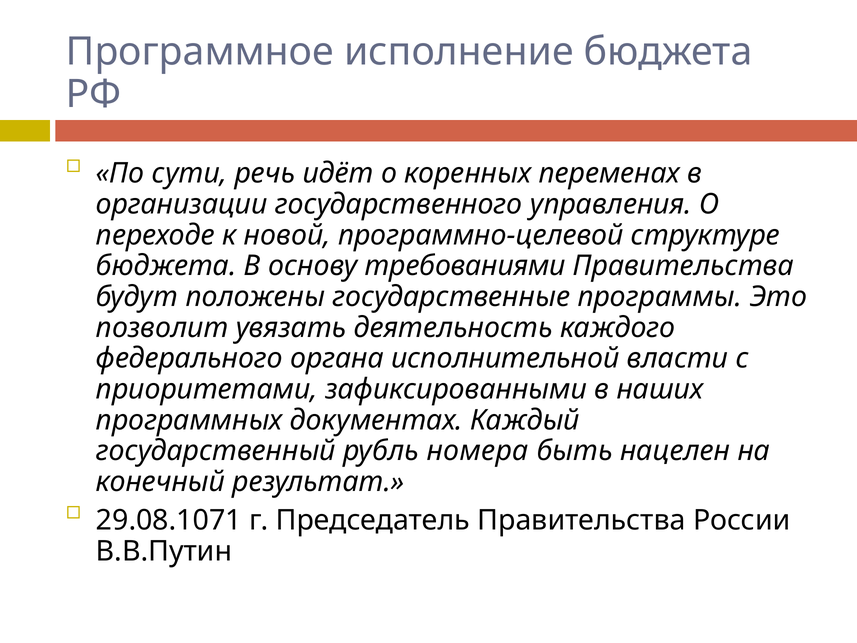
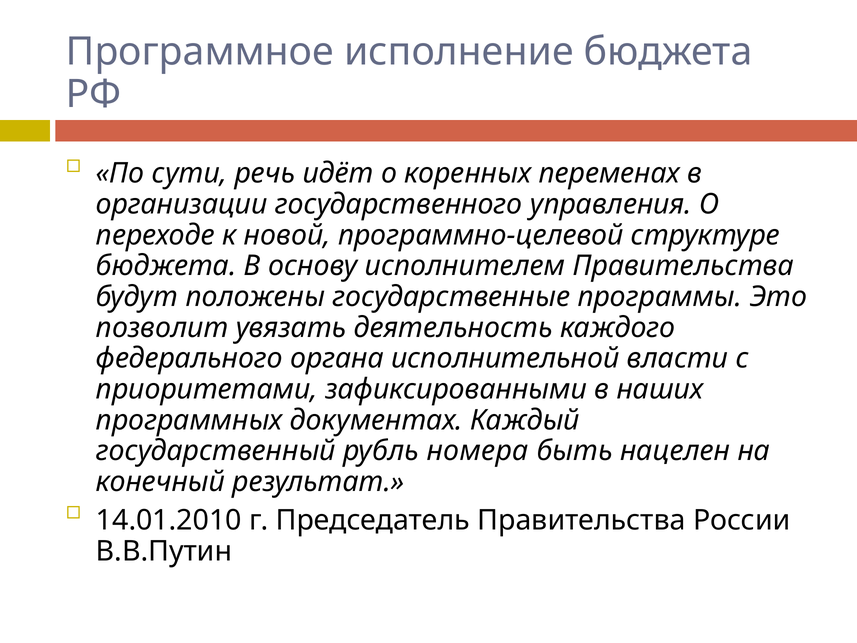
требованиями: требованиями -> исполнителем
29.08.1071: 29.08.1071 -> 14.01.2010
